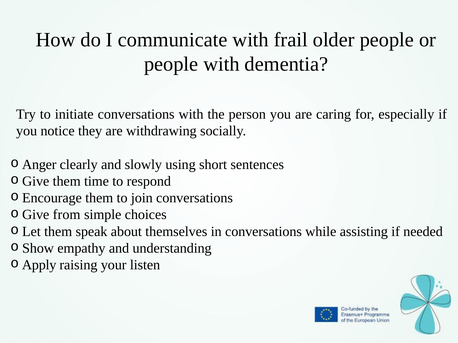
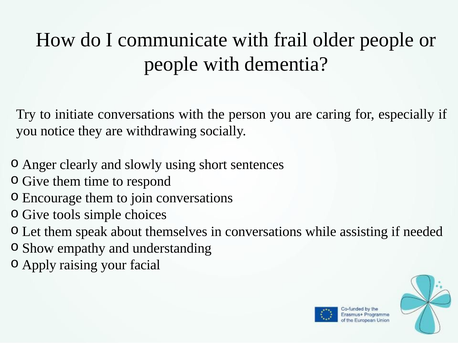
from: from -> tools
listen: listen -> facial
